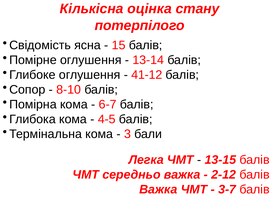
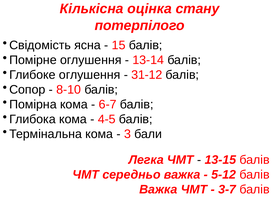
41-12: 41-12 -> 31-12
2-12: 2-12 -> 5-12
